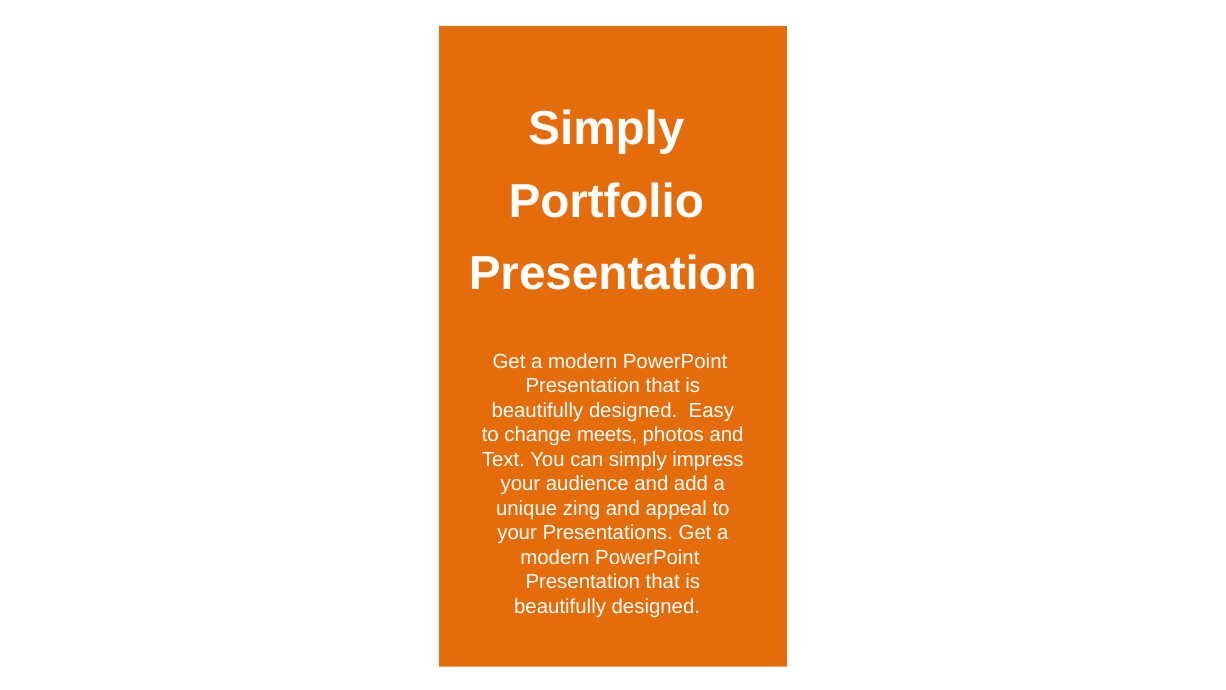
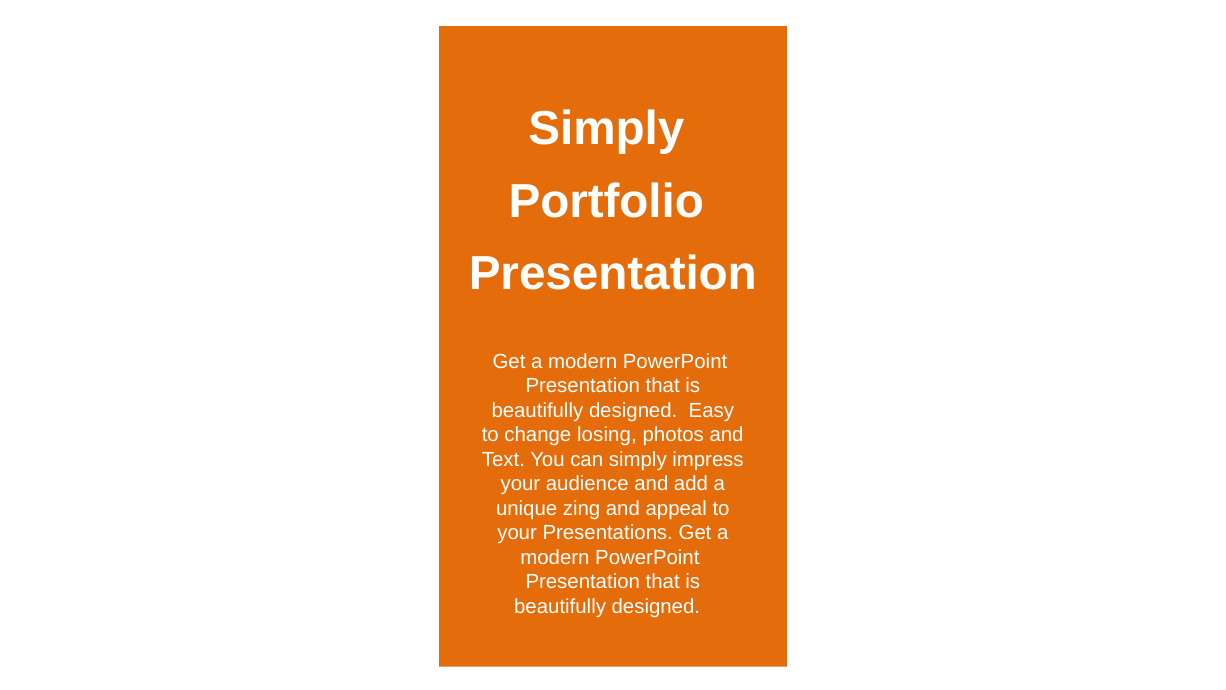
meets: meets -> losing
